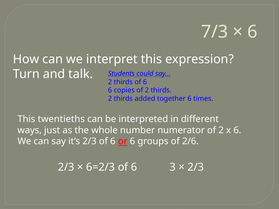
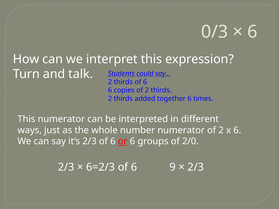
7/3: 7/3 -> 0/3
This twentieths: twentieths -> numerator
2/6: 2/6 -> 2/0
3: 3 -> 9
